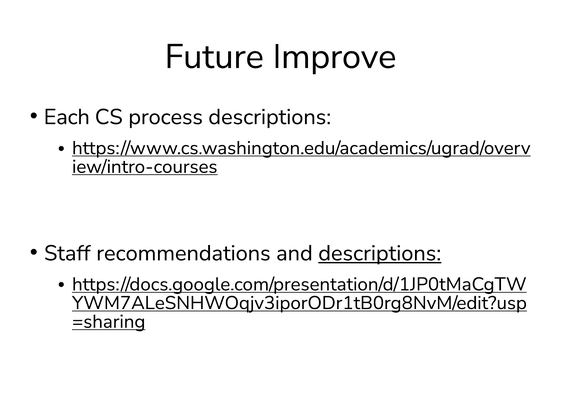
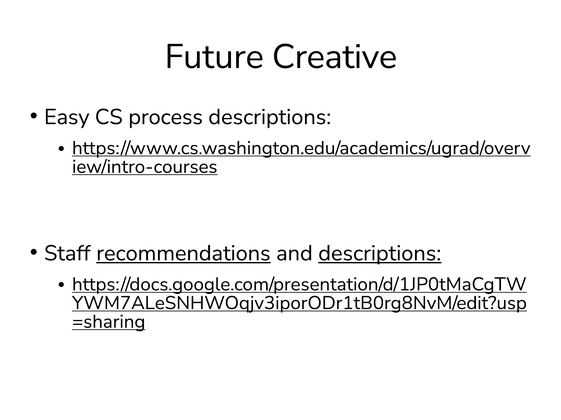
Improve: Improve -> Creative
Each: Each -> Easy
recommendations underline: none -> present
